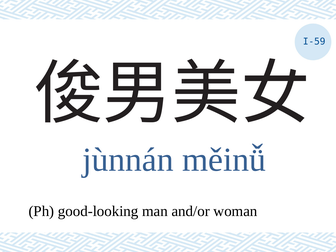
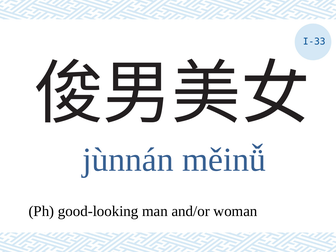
I-59: I-59 -> I-33
